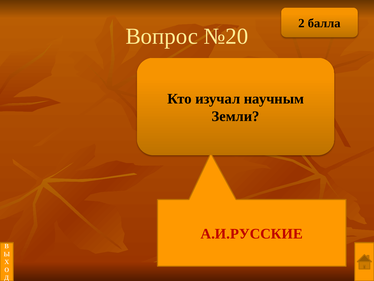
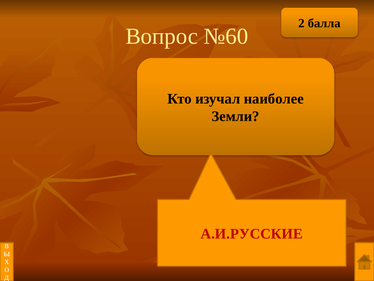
№20: №20 -> №60
научным: научным -> наиболее
